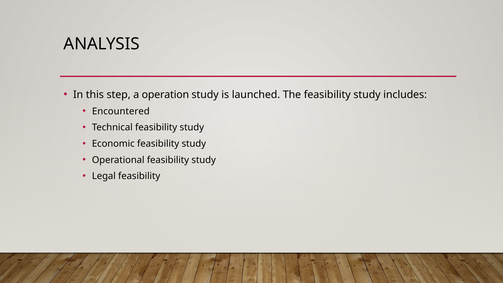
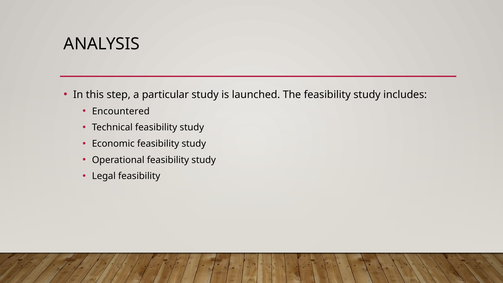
operation: operation -> particular
